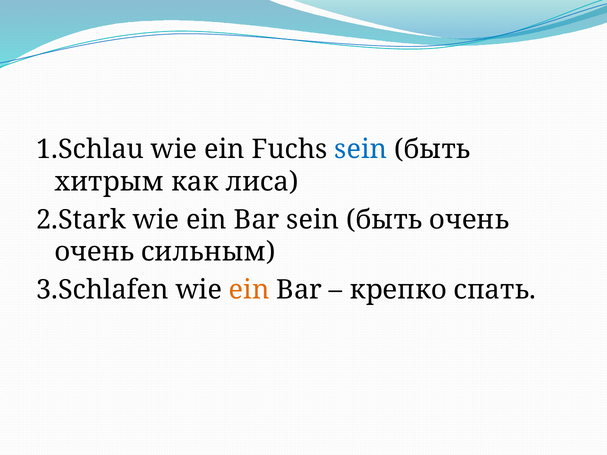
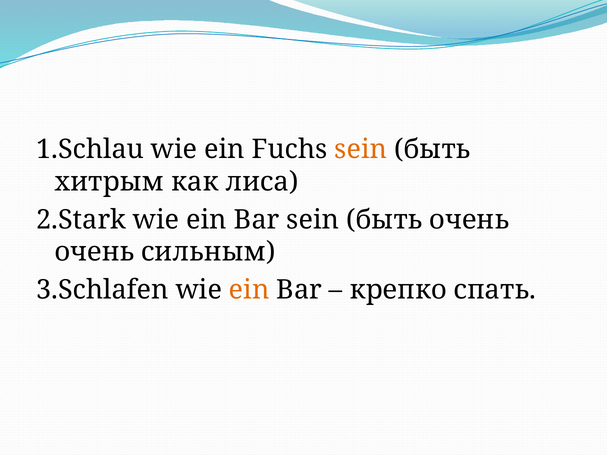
sein at (361, 150) colour: blue -> orange
